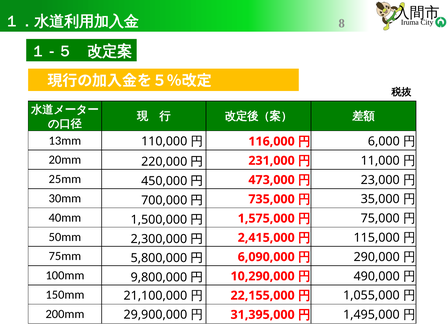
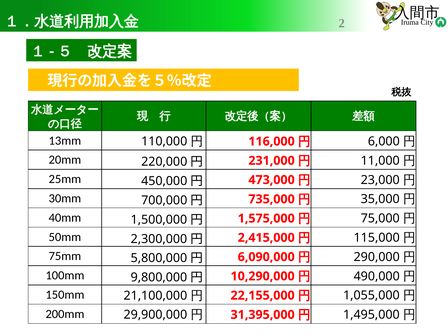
8: 8 -> 2
